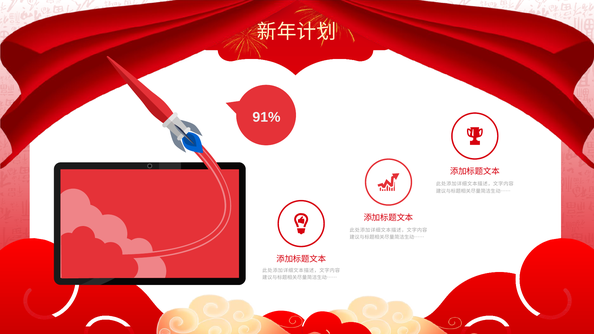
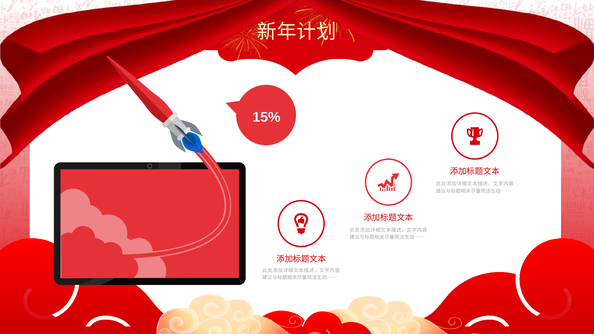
91%: 91% -> 15%
